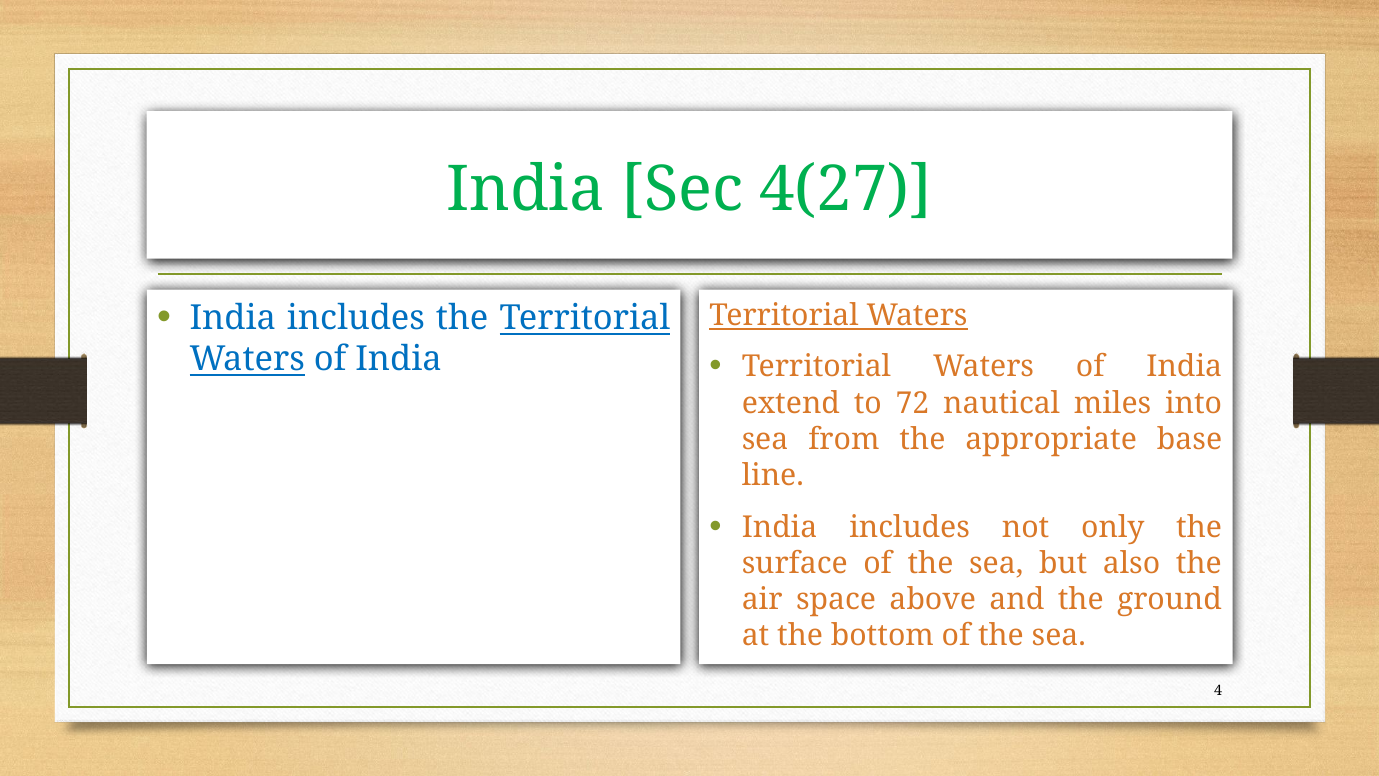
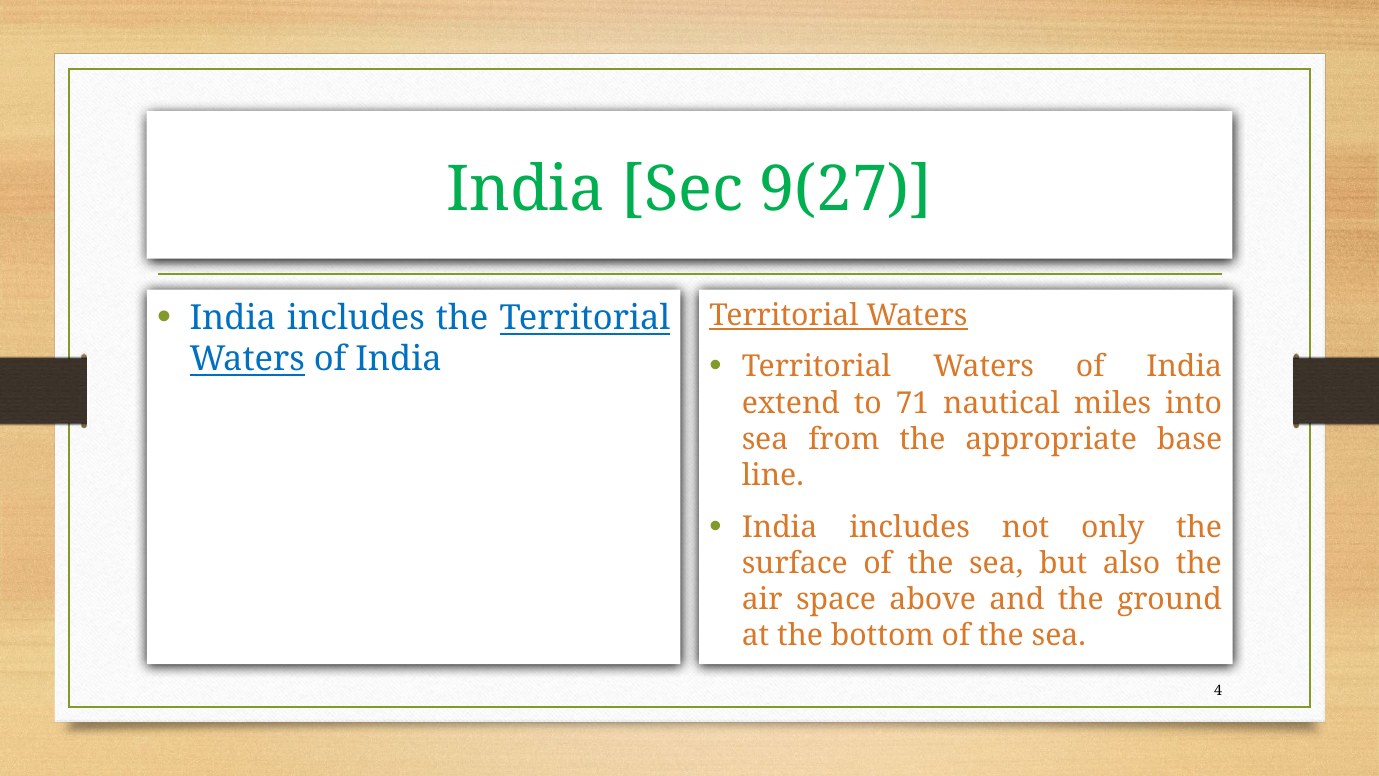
4(27: 4(27 -> 9(27
72: 72 -> 71
